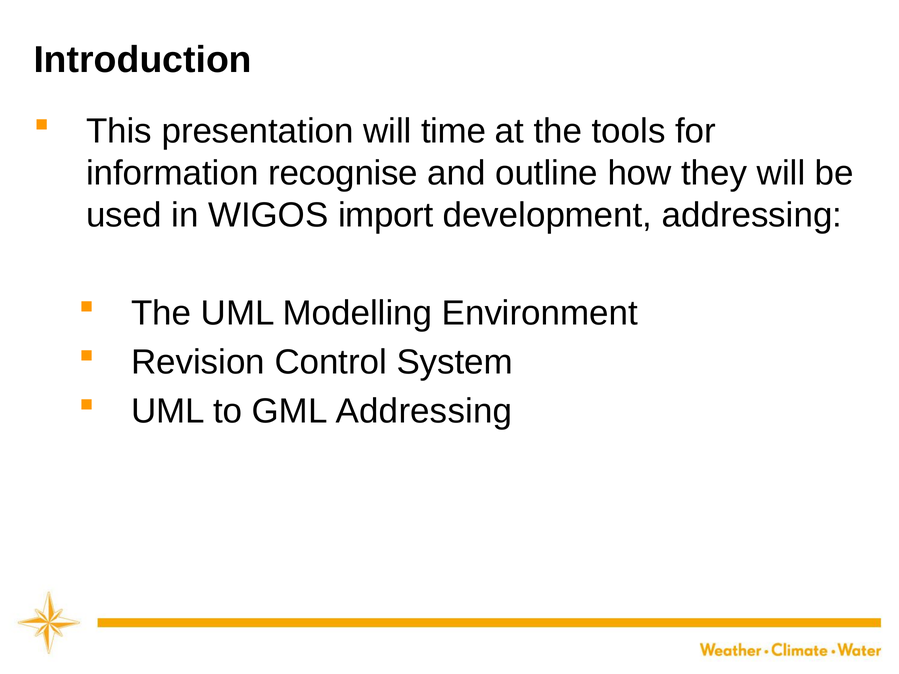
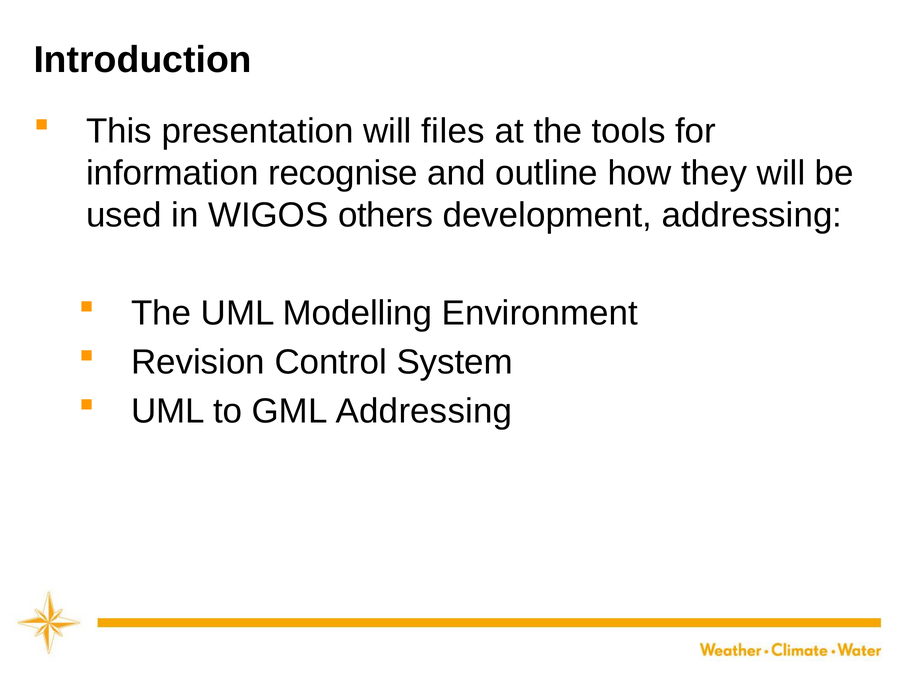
time: time -> files
import: import -> others
